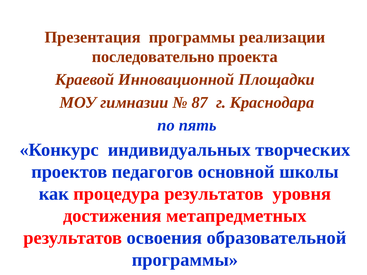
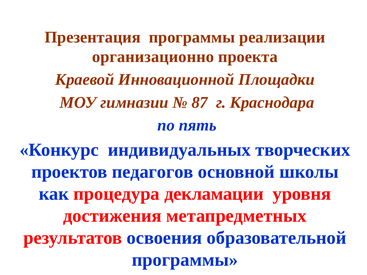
последовательно: последовательно -> организационно
процедура результатов: результатов -> декламации
